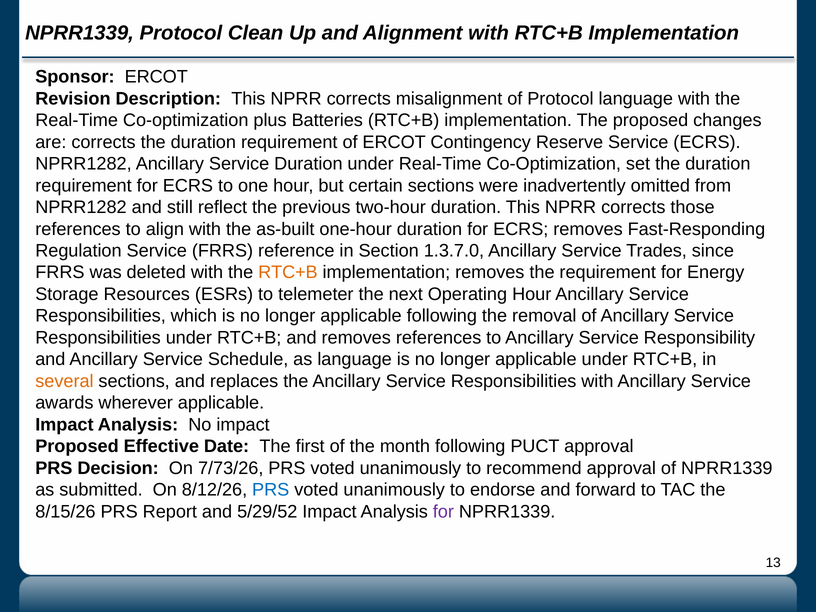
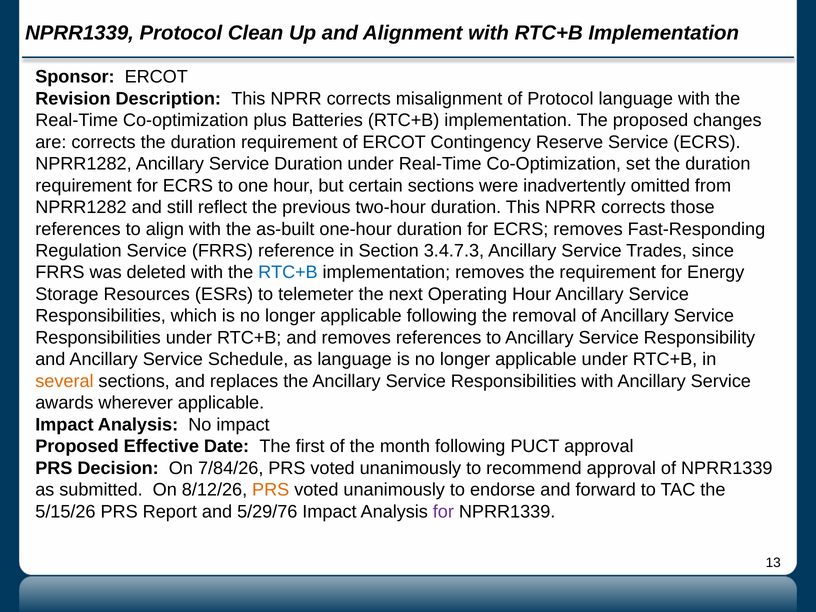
1.3.7.0: 1.3.7.0 -> 3.4.7.3
RTC+B at (288, 273) colour: orange -> blue
7/73/26: 7/73/26 -> 7/84/26
PRS at (271, 490) colour: blue -> orange
8/15/26: 8/15/26 -> 5/15/26
5/29/52: 5/29/52 -> 5/29/76
